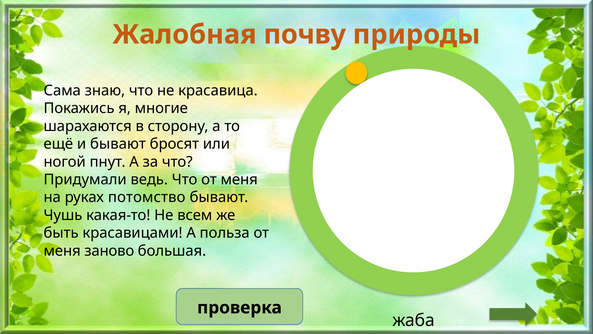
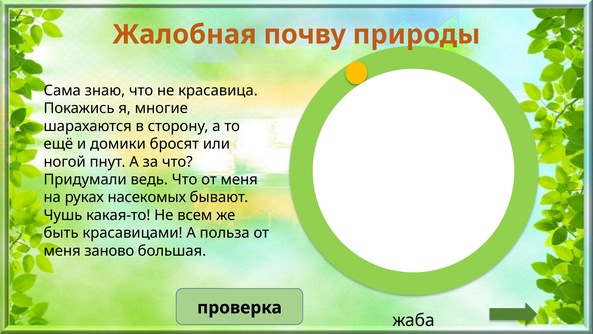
и бывают: бывают -> домики
потомство: потомство -> насекомых
